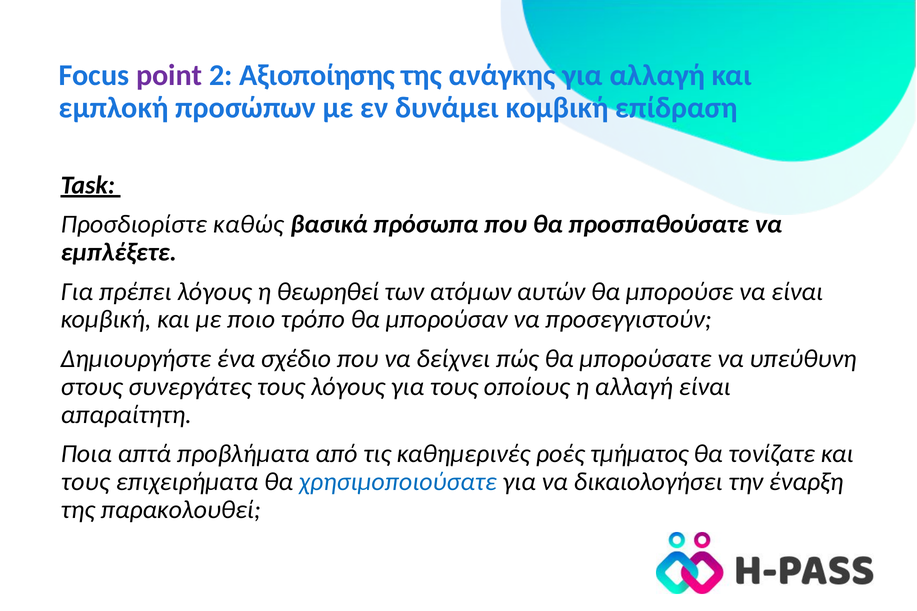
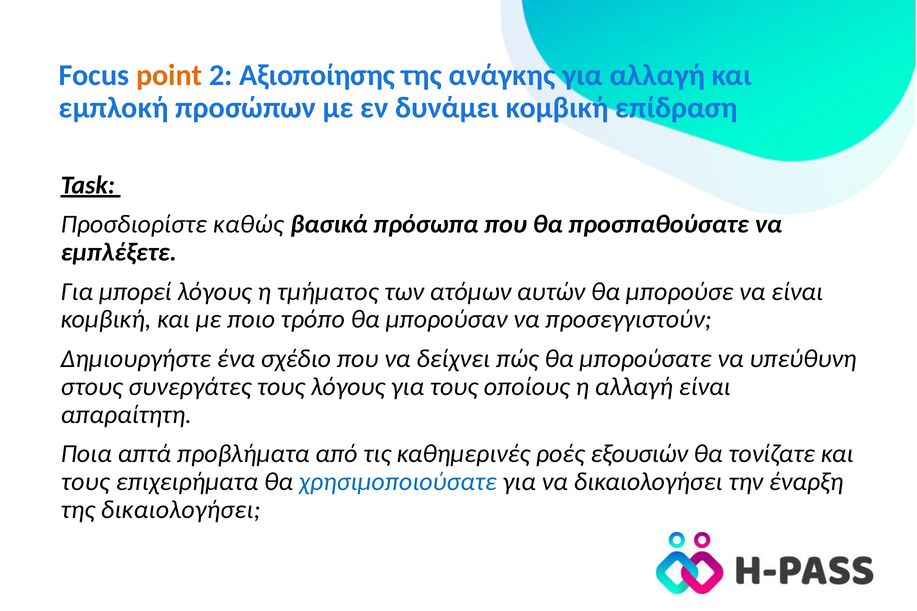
point colour: purple -> orange
πρέπει: πρέπει -> μπορεί
θεωρηθεί: θεωρηθεί -> τμήματος
τμήματος: τμήματος -> εξουσιών
της παρακολουθεί: παρακολουθεί -> δικαιολογήσει
